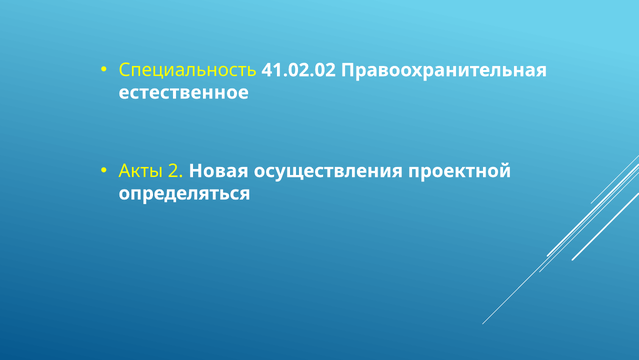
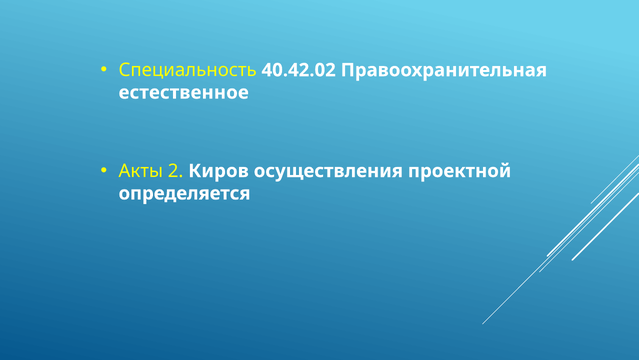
41.02.02: 41.02.02 -> 40.42.02
Новая: Новая -> Киров
определяться: определяться -> определяется
